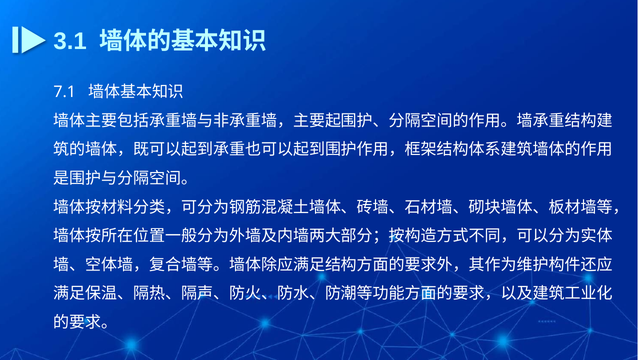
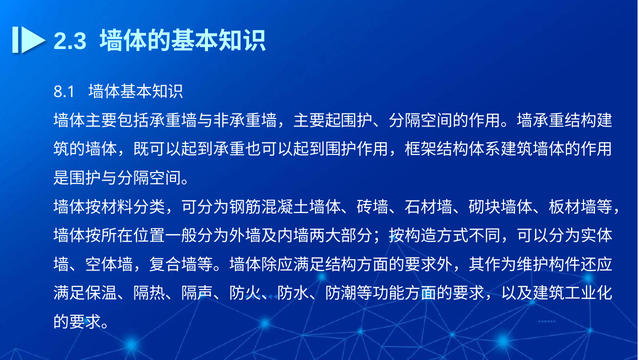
3.1: 3.1 -> 2.3
7.1: 7.1 -> 8.1
